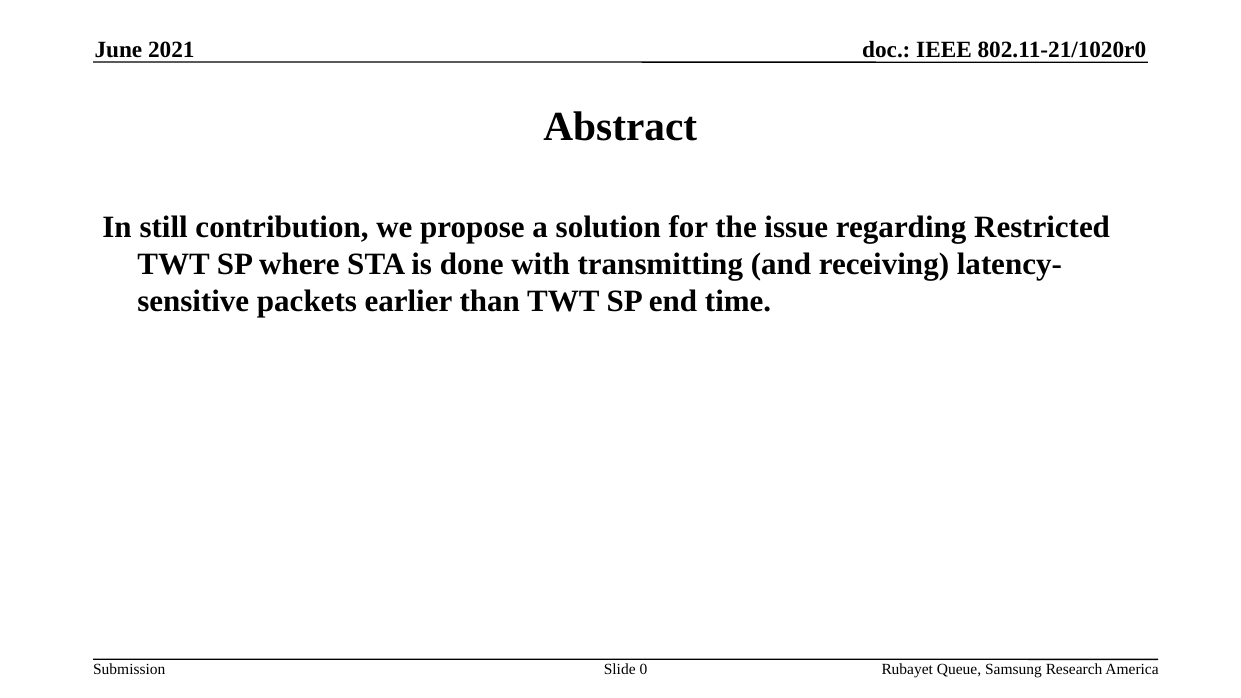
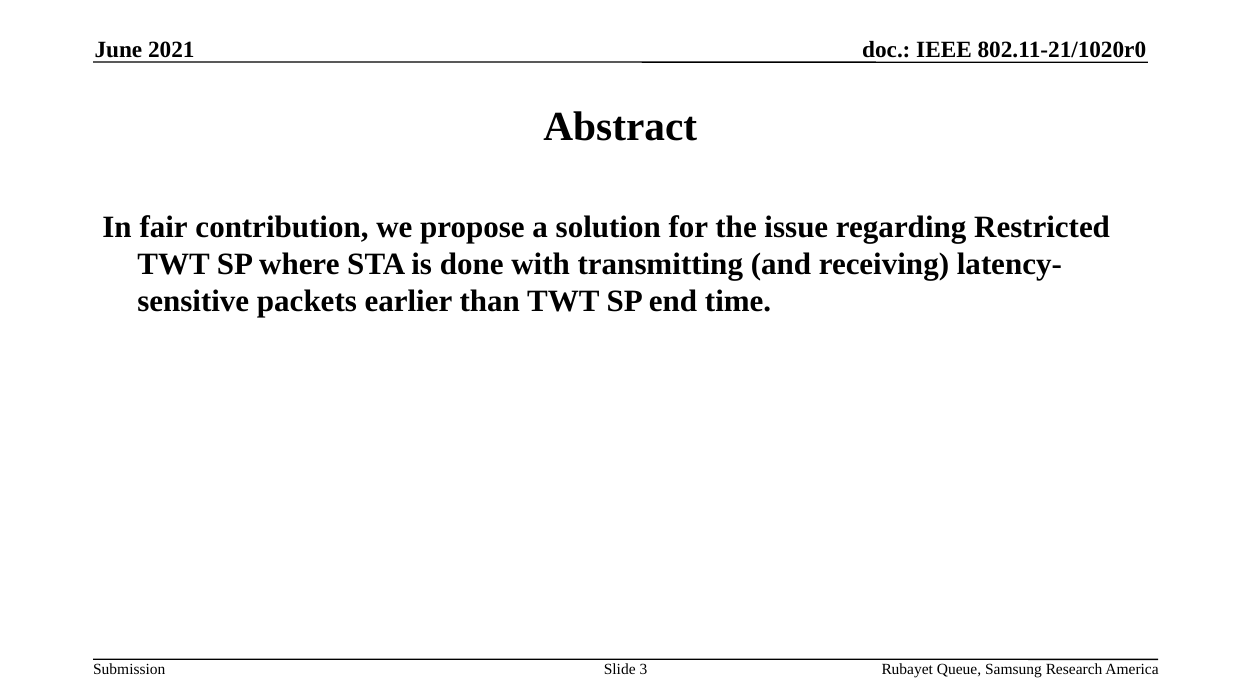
still: still -> fair
0: 0 -> 3
